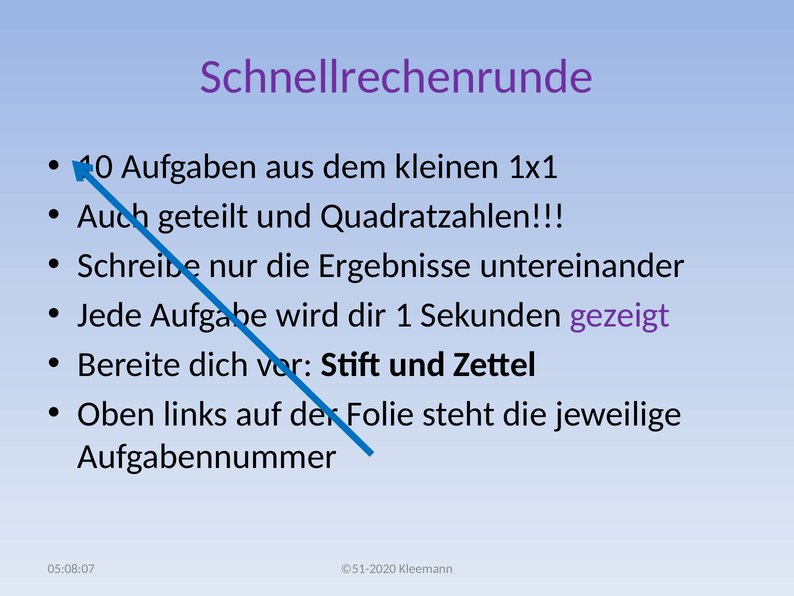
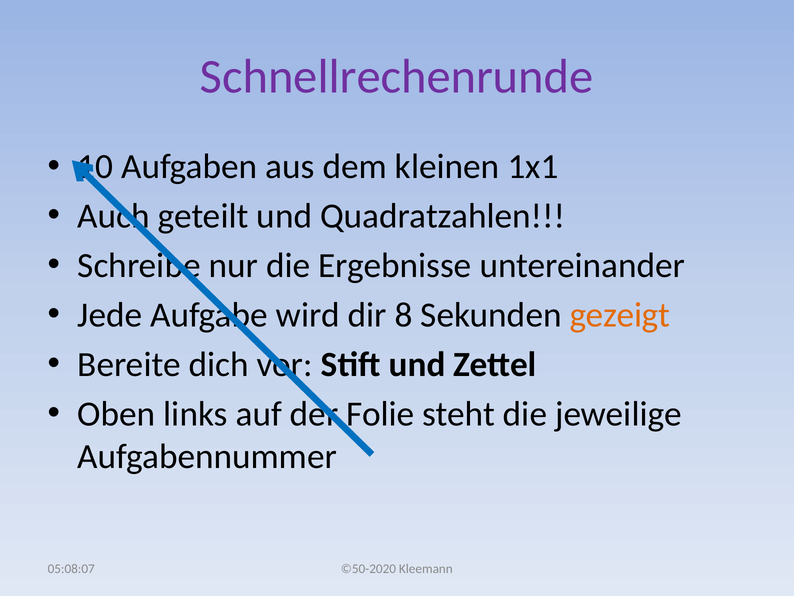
1: 1 -> 8
gezeigt colour: purple -> orange
©51-2020: ©51-2020 -> ©50-2020
